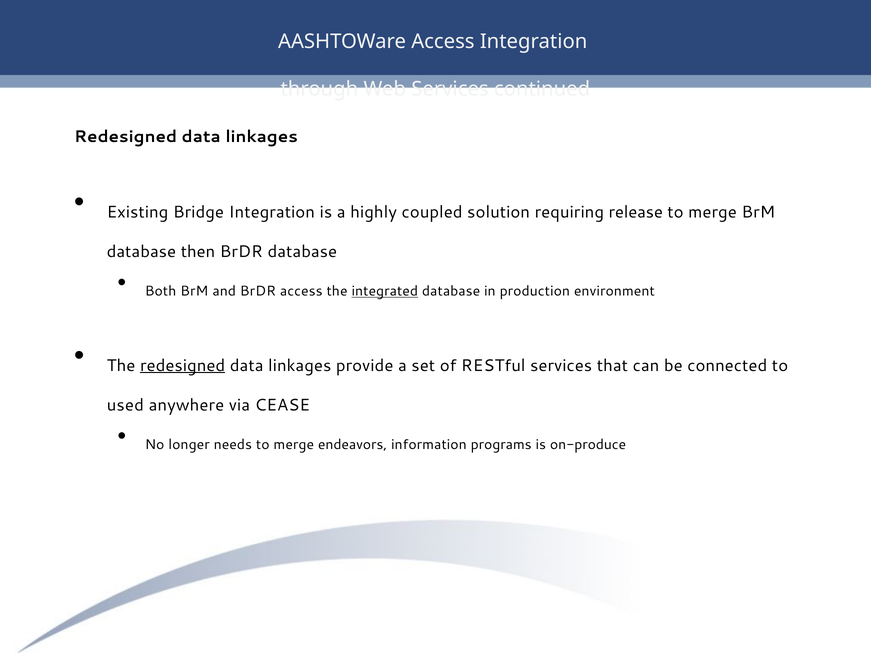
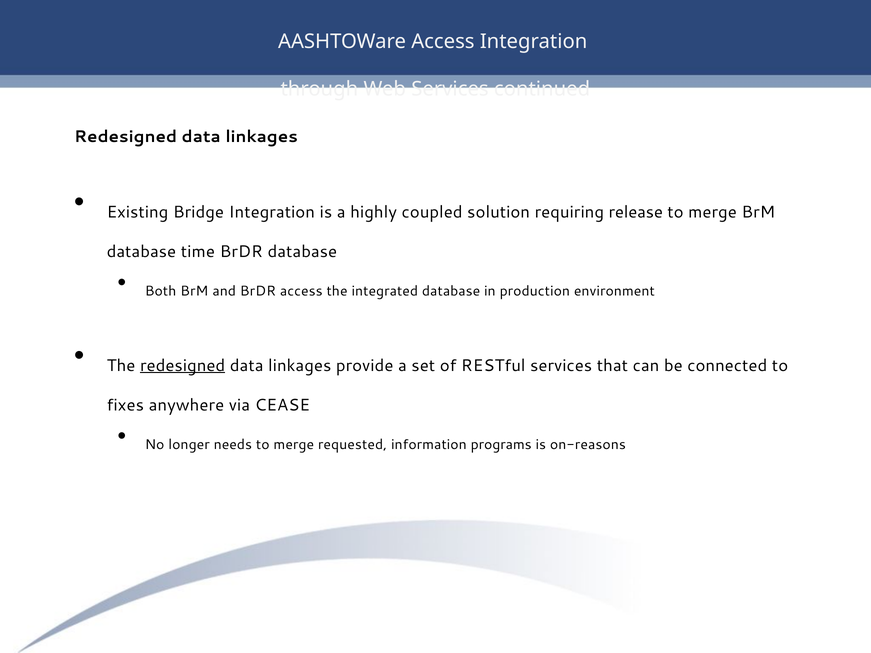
then: then -> time
integrated underline: present -> none
used: used -> fixes
endeavors: endeavors -> requested
on-produce: on-produce -> on-reasons
